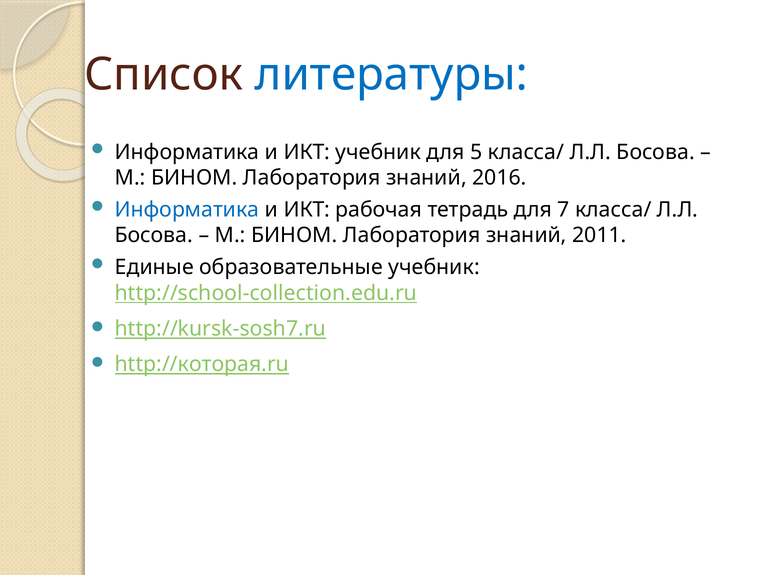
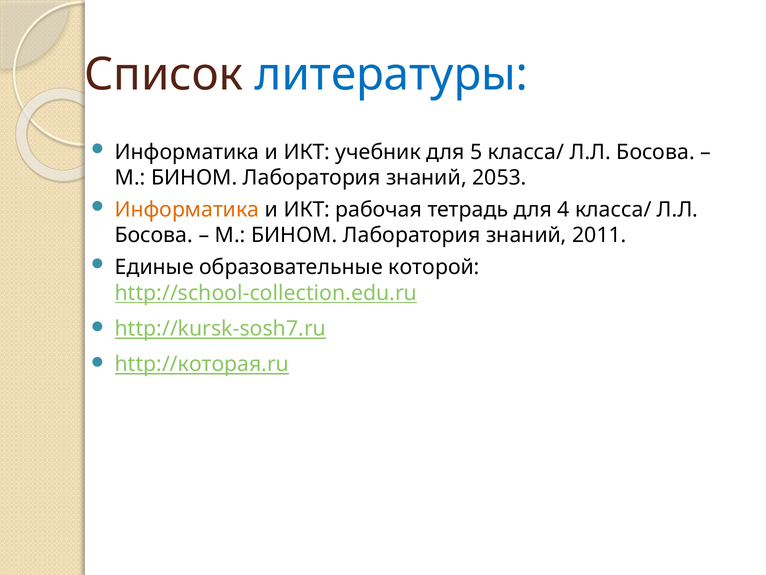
2016: 2016 -> 2053
Информатика at (187, 210) colour: blue -> orange
7: 7 -> 4
образовательные учебник: учебник -> которой
